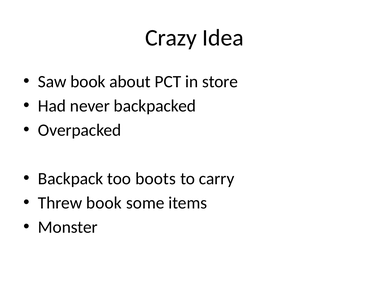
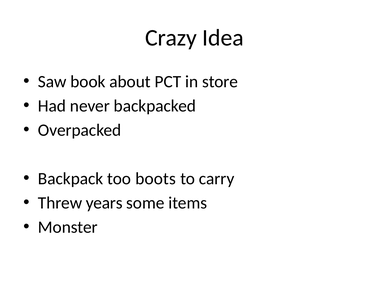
Threw book: book -> years
